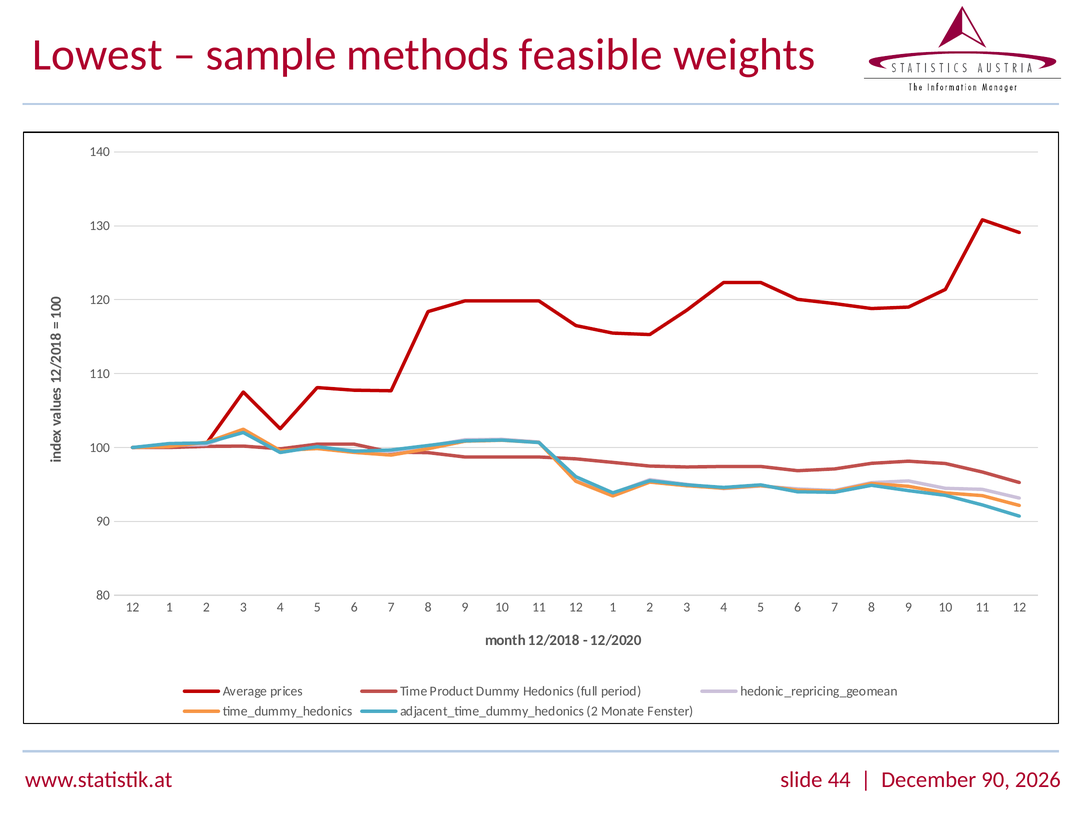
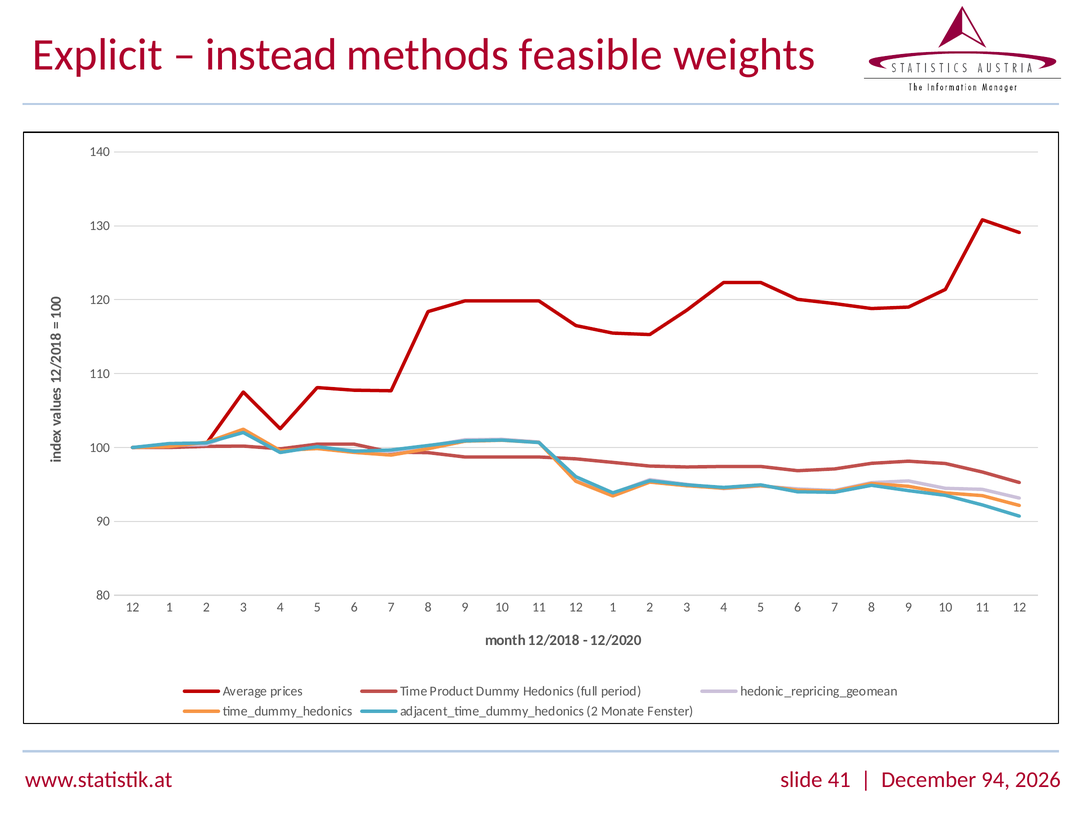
Lowest: Lowest -> Explicit
sample: sample -> instead
44: 44 -> 41
90 at (996, 779): 90 -> 94
